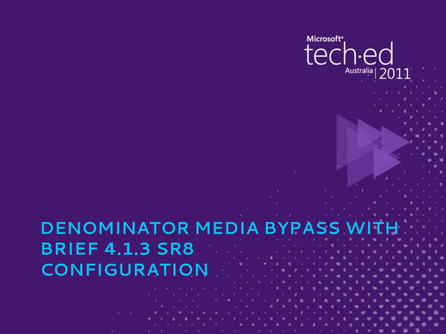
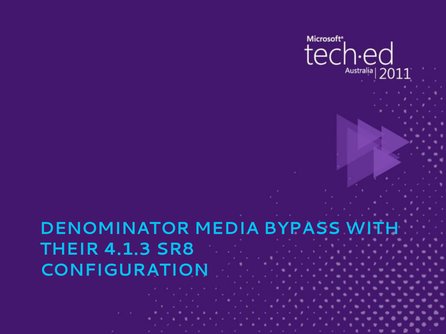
BRIEF: BRIEF -> THEIR
